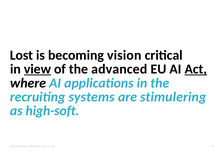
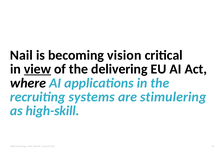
Lost: Lost -> Nail
advanced: advanced -> delivering
Act underline: present -> none
high-soft: high-soft -> high-skill
